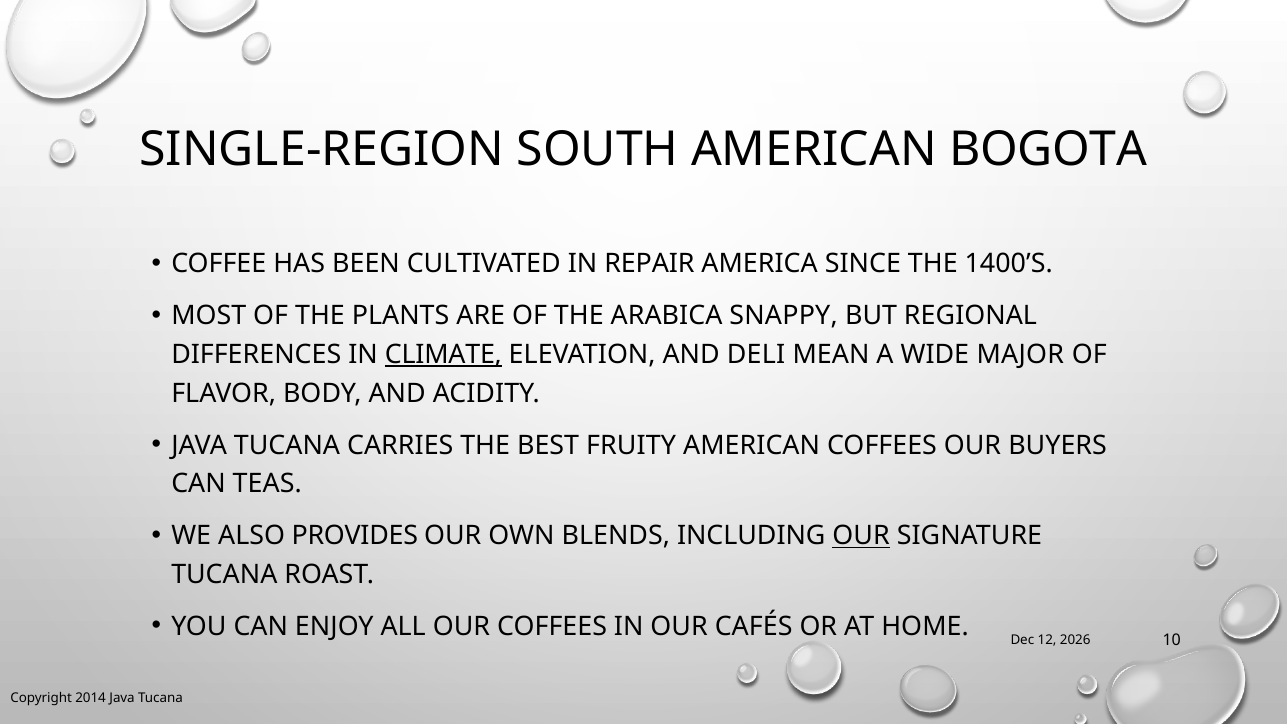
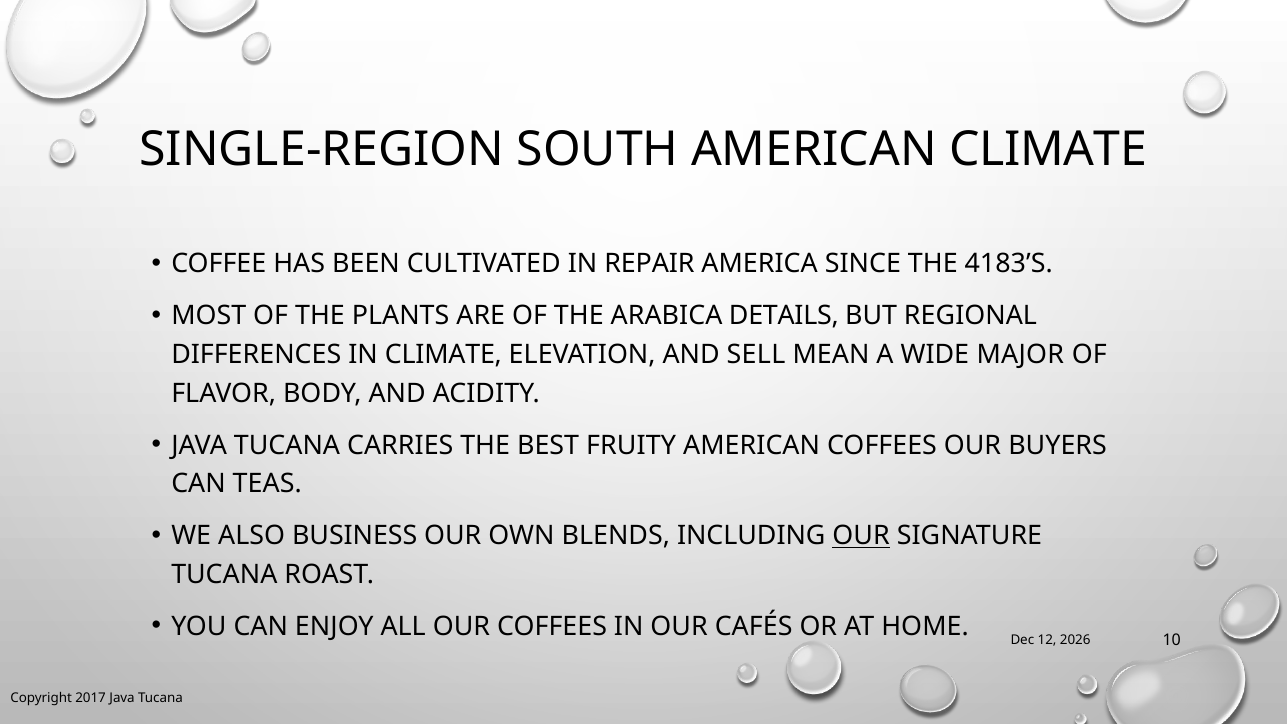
AMERICAN BOGOTA: BOGOTA -> CLIMATE
1400’S: 1400’S -> 4183’S
SNAPPY: SNAPPY -> DETAILS
CLIMATE at (443, 355) underline: present -> none
DELI: DELI -> SELL
PROVIDES: PROVIDES -> BUSINESS
2014: 2014 -> 2017
